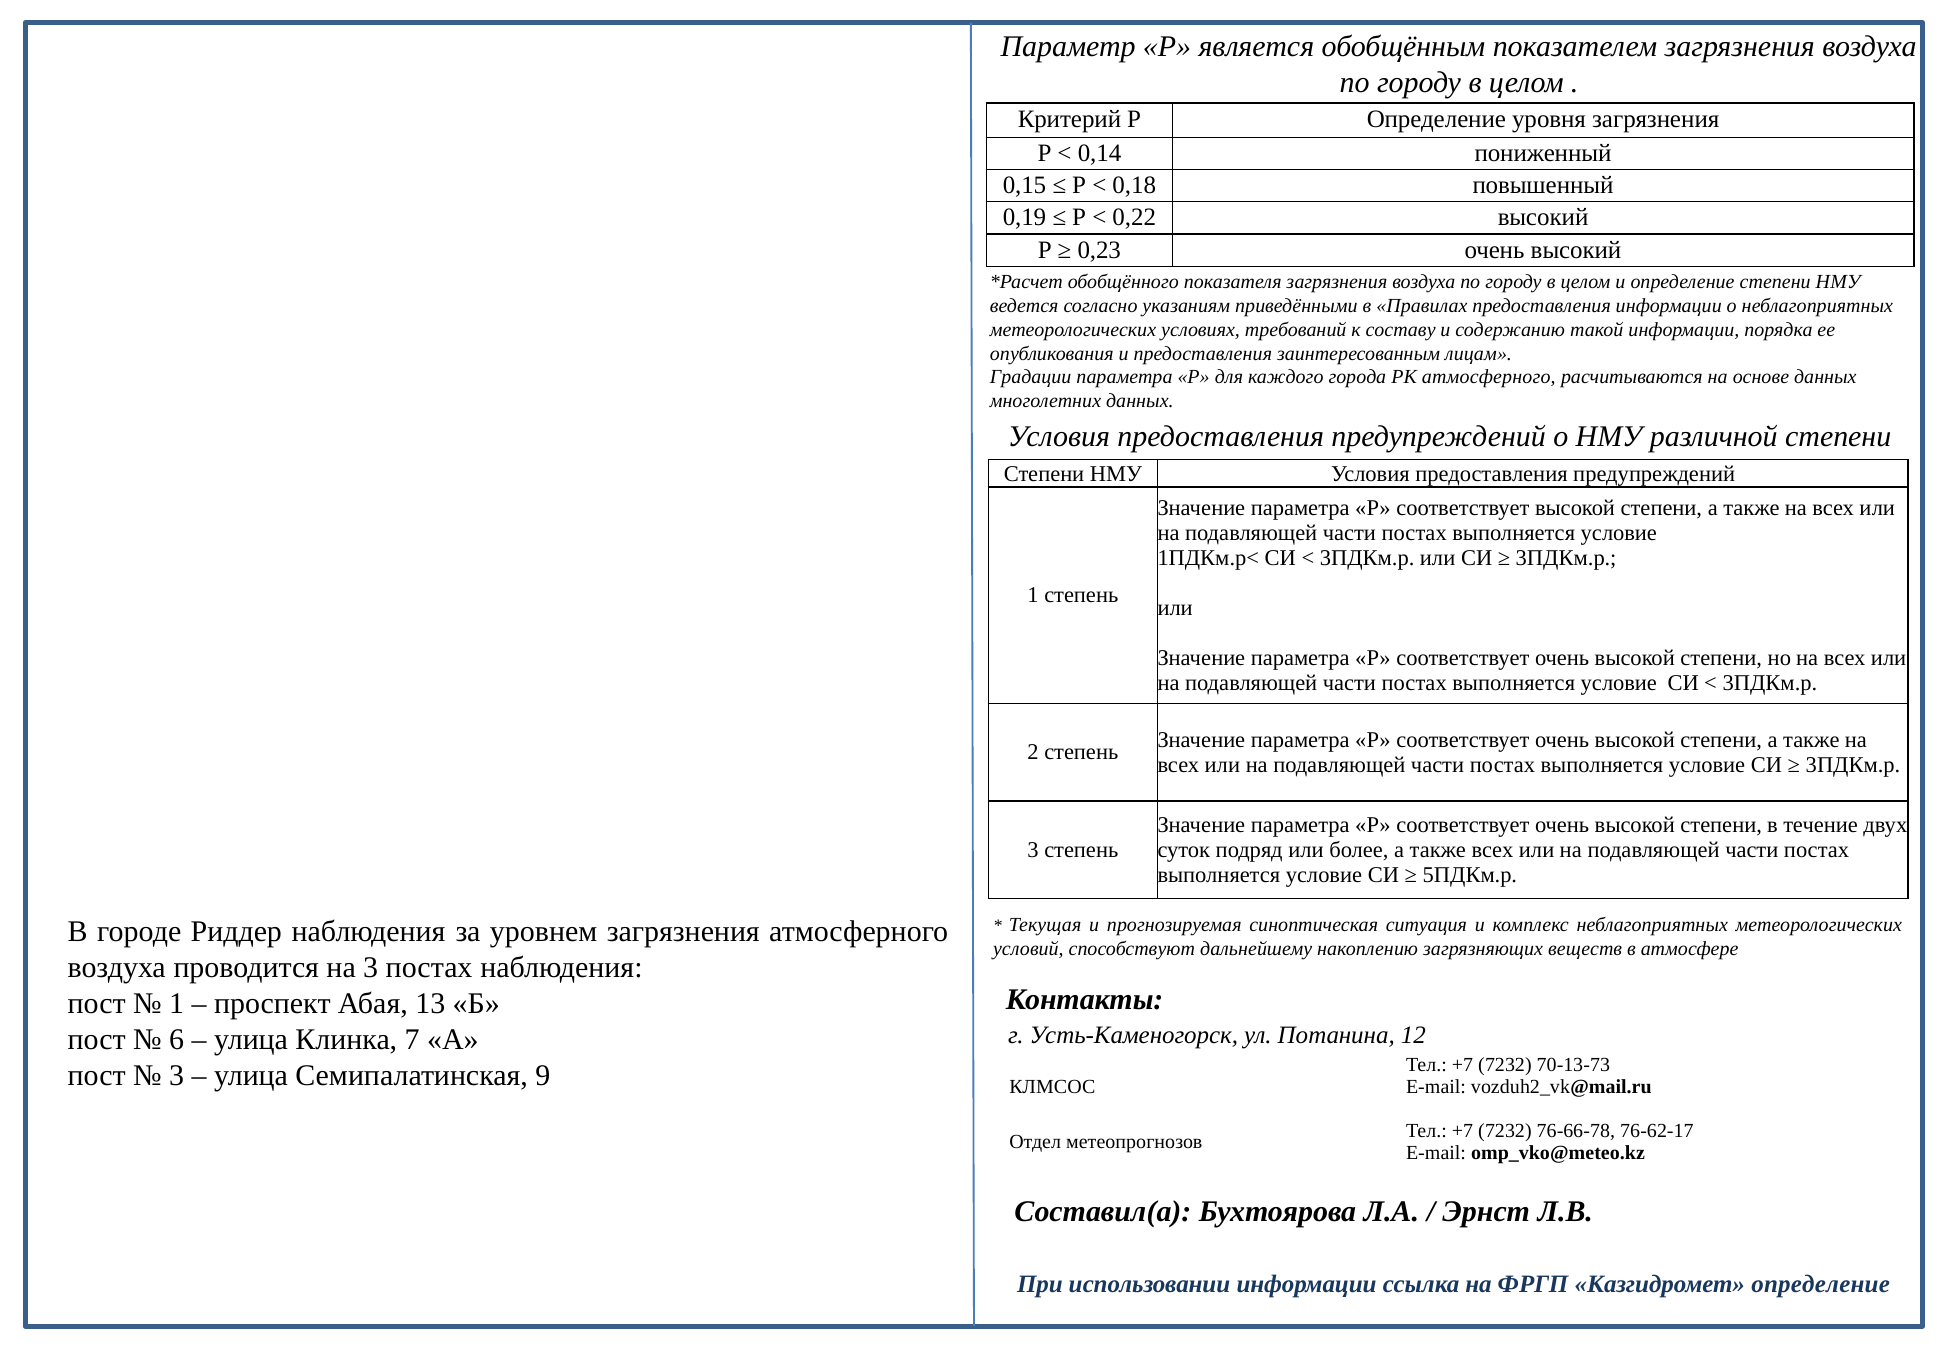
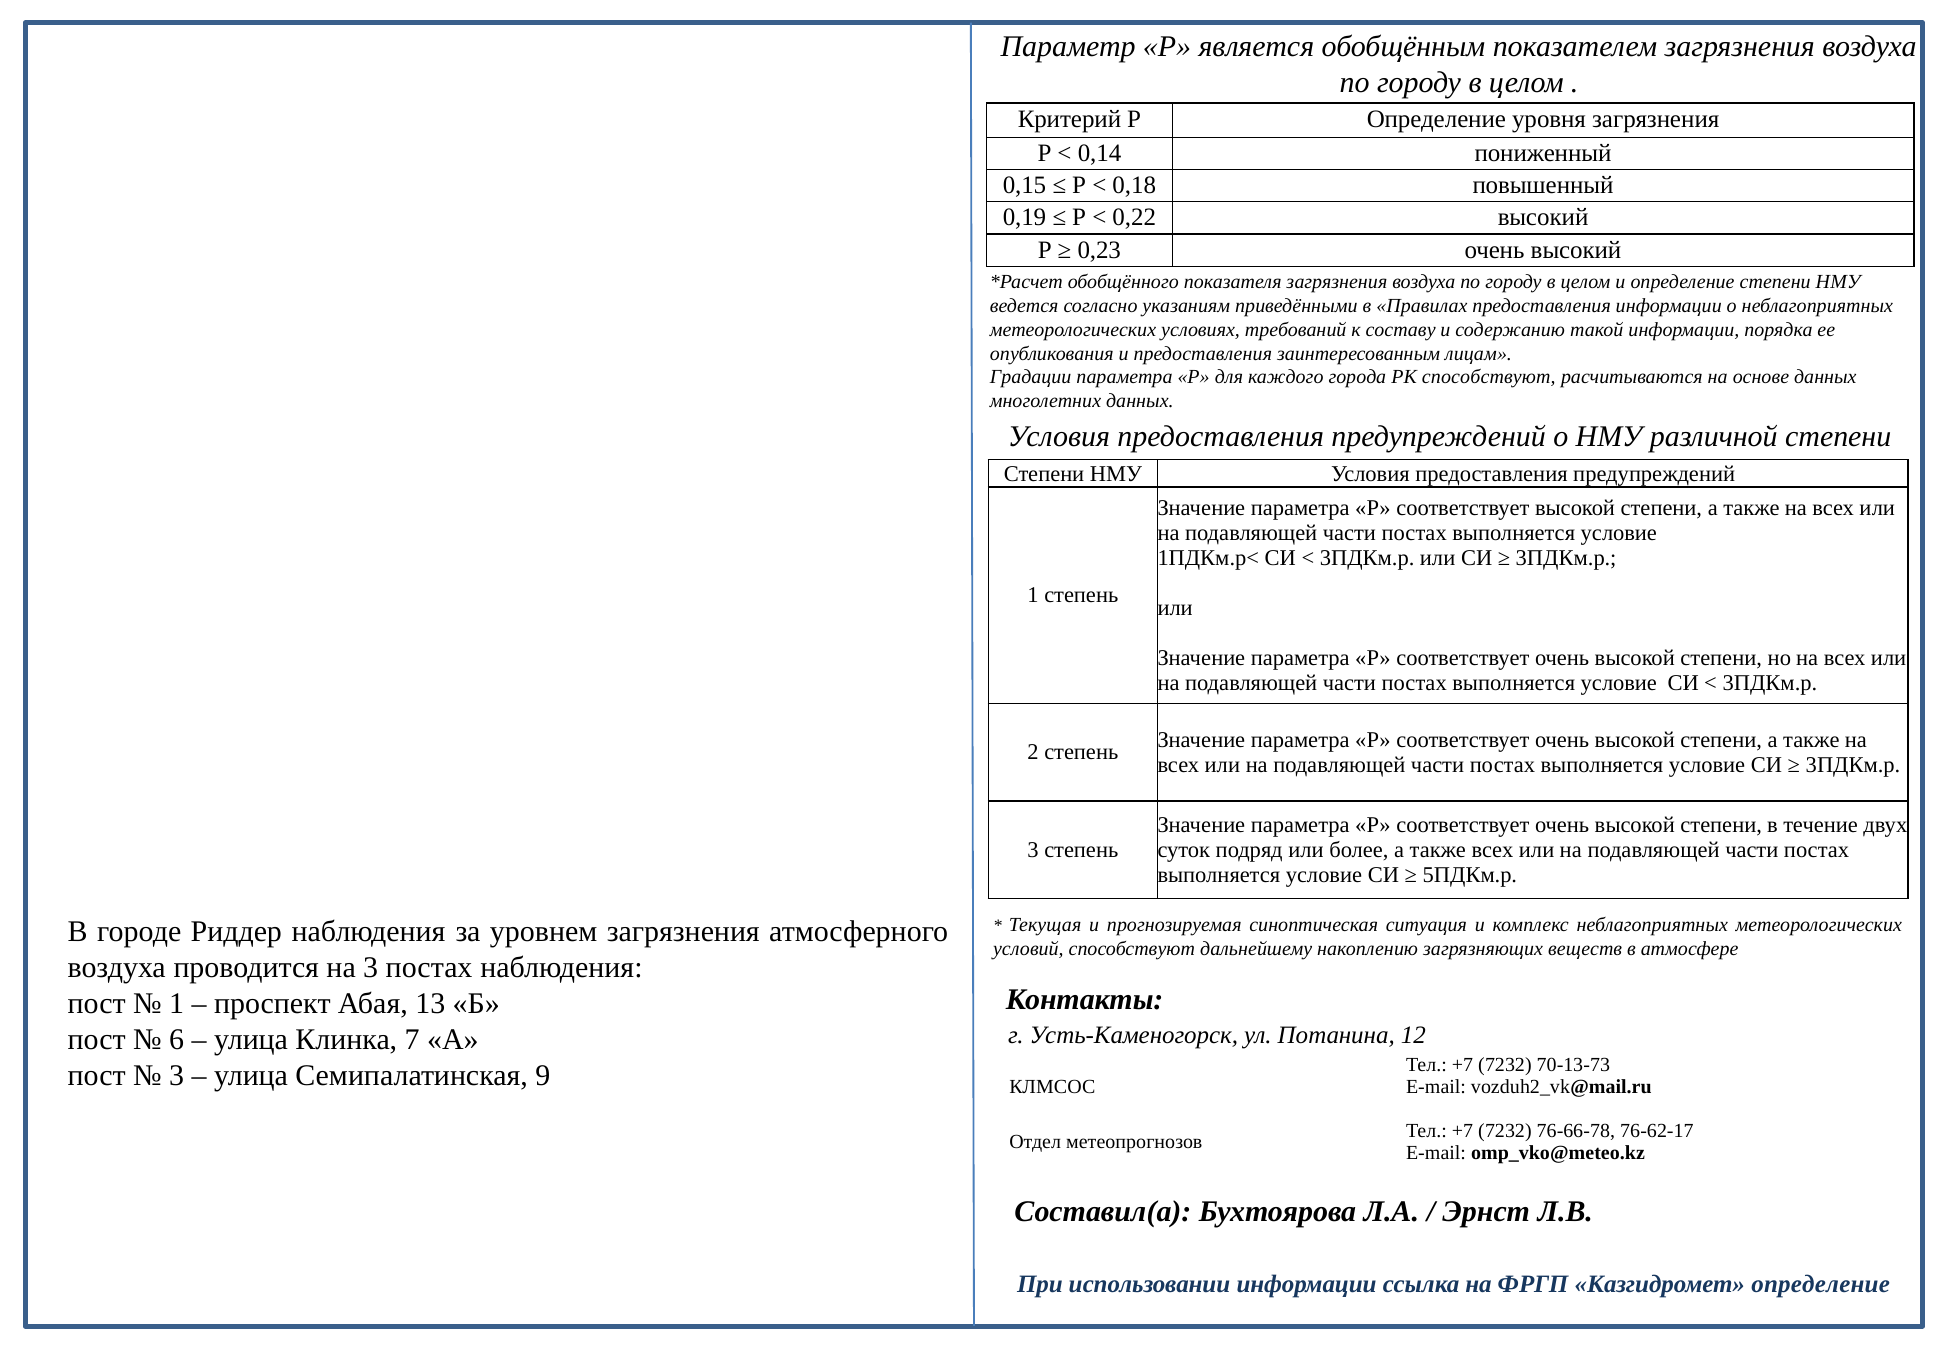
РК атмосферного: атмосферного -> способствуют
